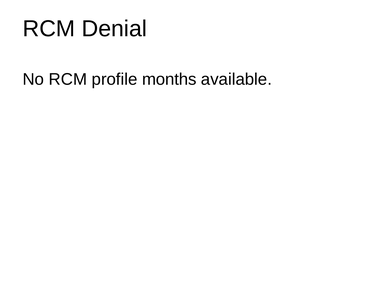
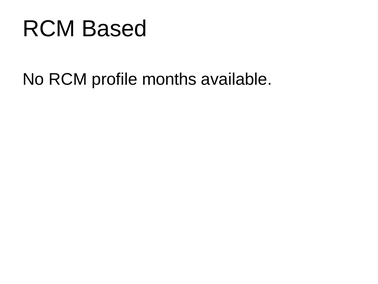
Denial: Denial -> Based
